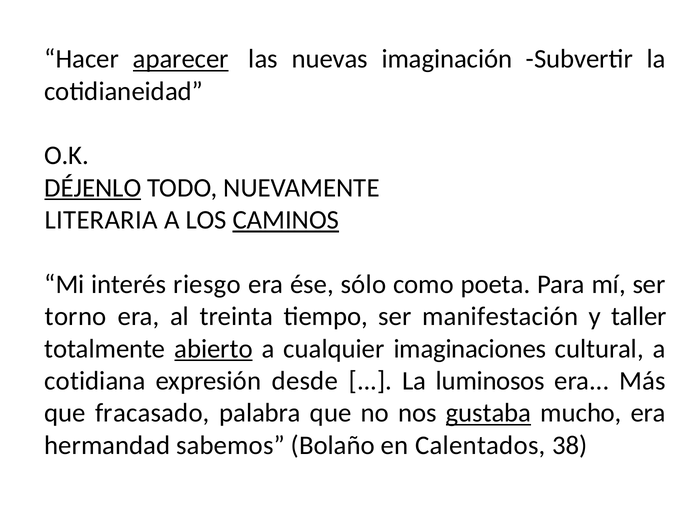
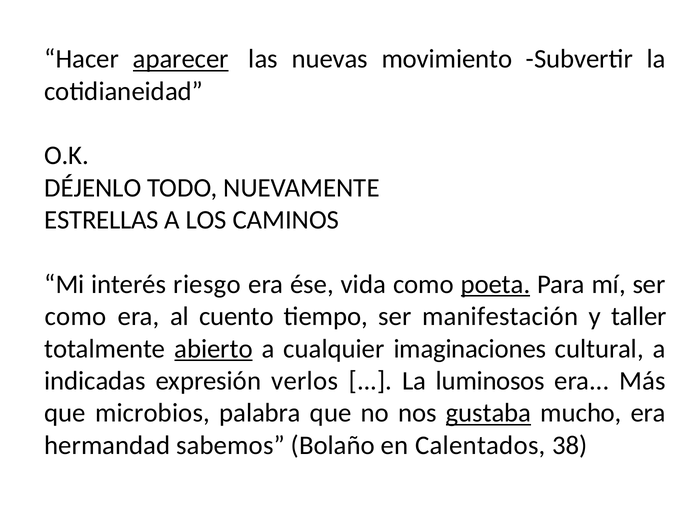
imaginación: imaginación -> movimiento
DÉJENLO underline: present -> none
LITERARIA: LITERARIA -> ESTRELLAS
CAMINOS underline: present -> none
sólo: sólo -> vida
poeta underline: none -> present
torno at (76, 316): torno -> como
treinta: treinta -> cuento
cotidiana: cotidiana -> indicadas
desde: desde -> verlos
fracasado: fracasado -> microbios
